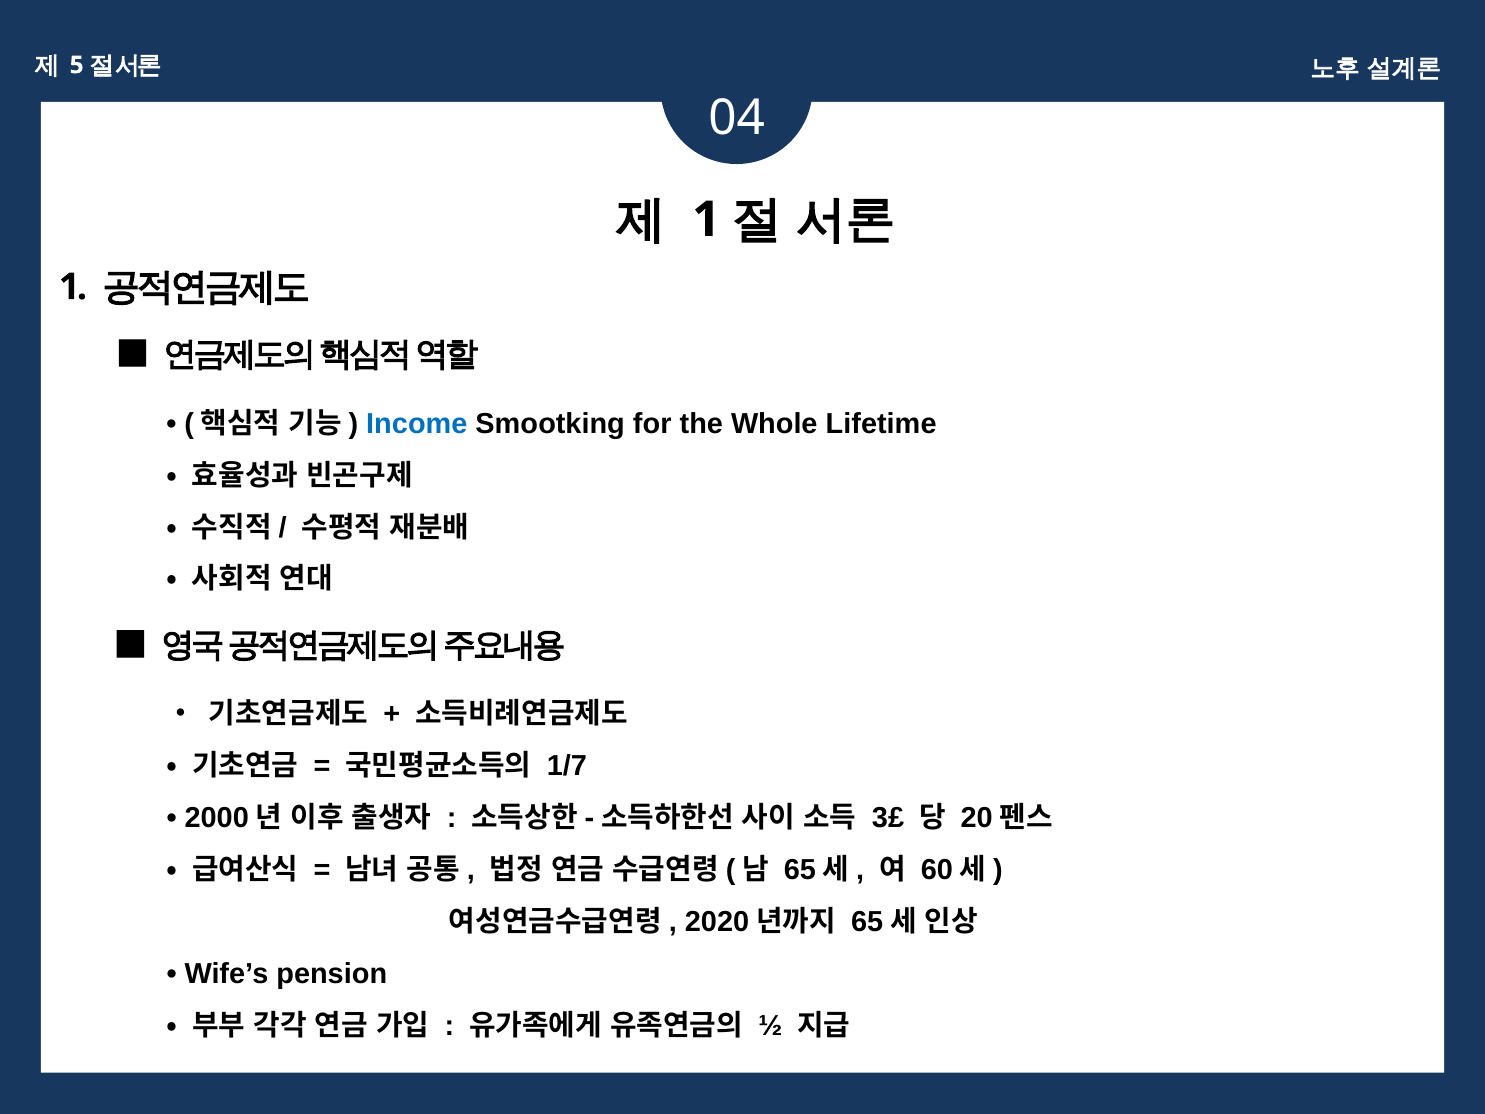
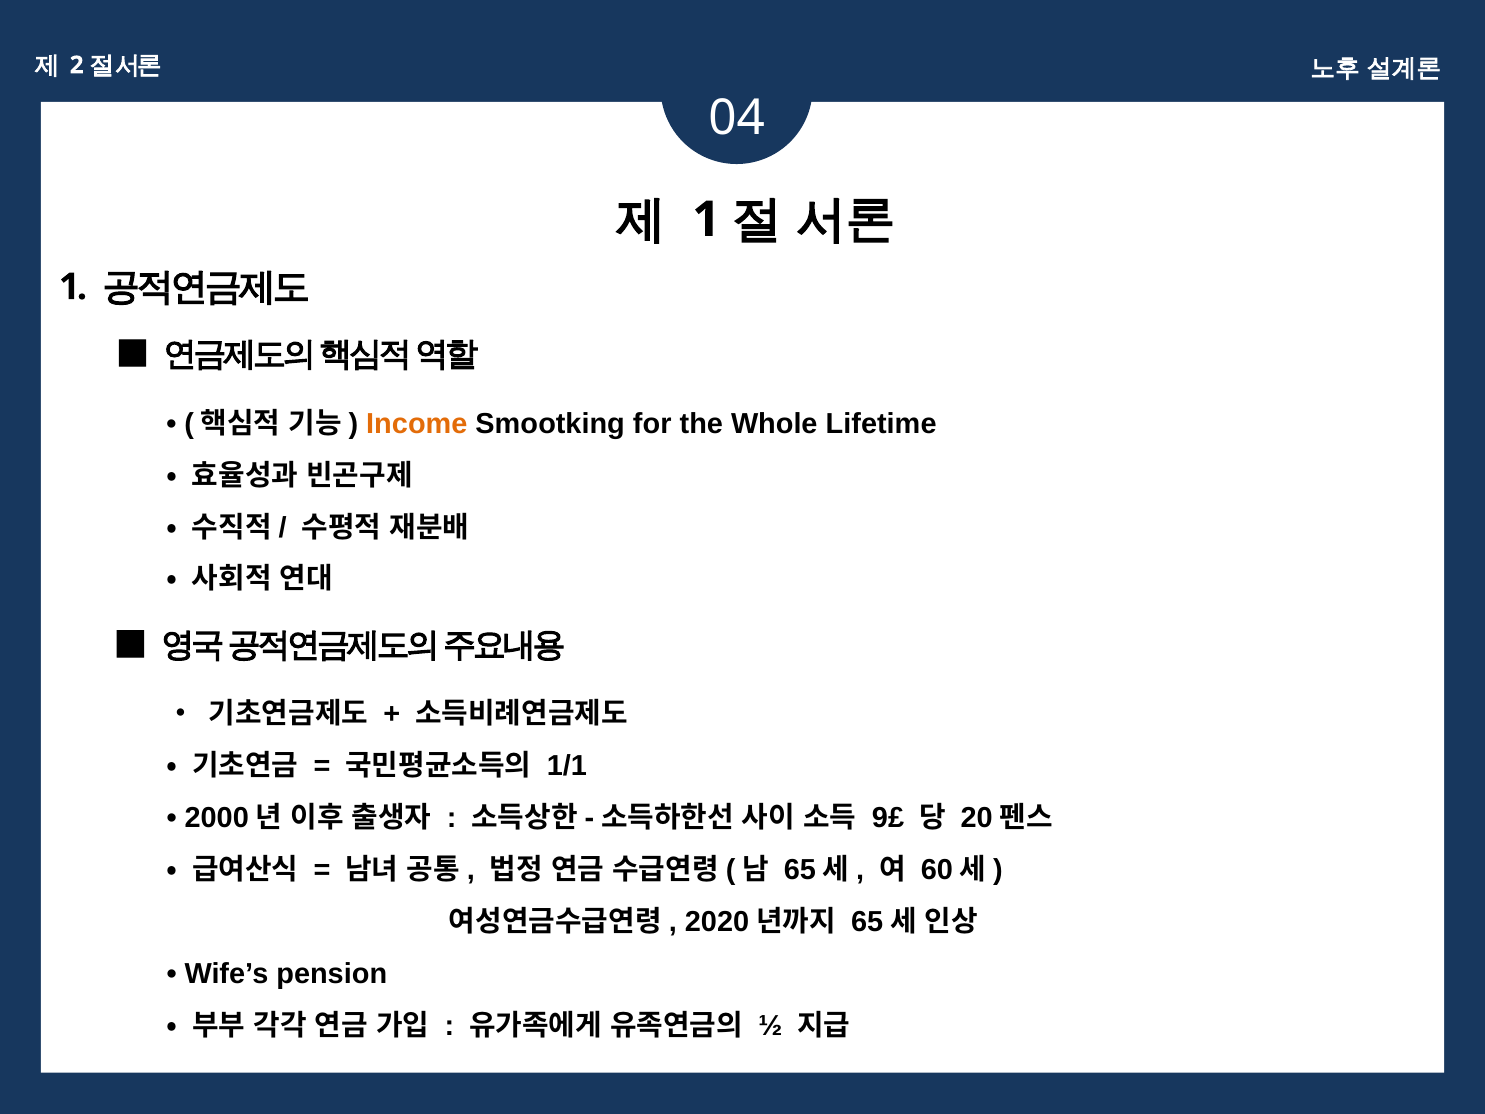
5: 5 -> 2
Income colour: blue -> orange
1/7: 1/7 -> 1/1
3£: 3£ -> 9£
